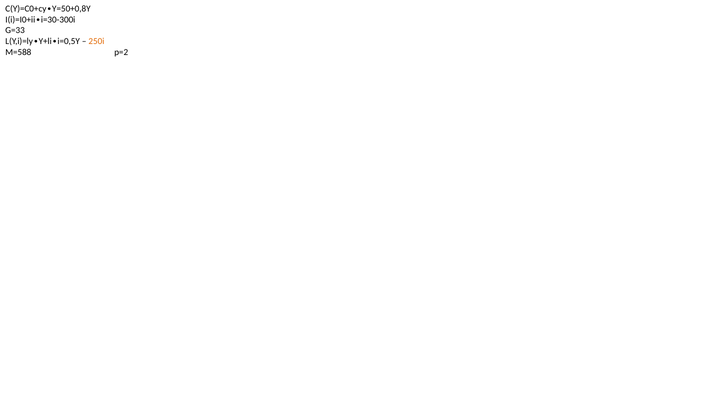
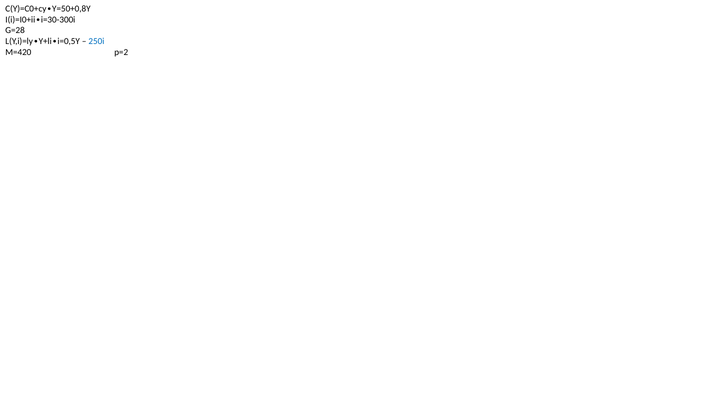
G=33: G=33 -> G=28
250i colour: orange -> blue
M=588: M=588 -> M=420
